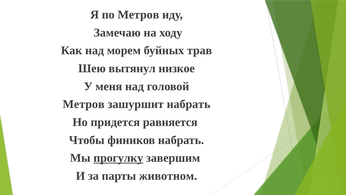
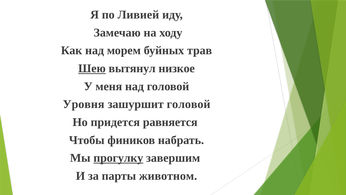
по Метров: Метров -> Ливией
Шею underline: none -> present
Метров at (84, 104): Метров -> Уровня
зашуршит набрать: набрать -> головой
